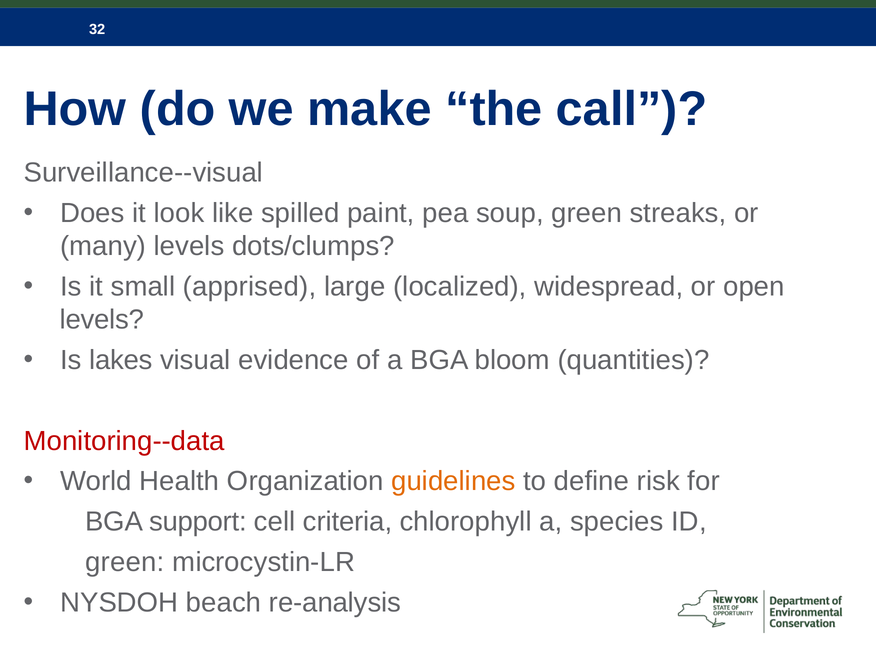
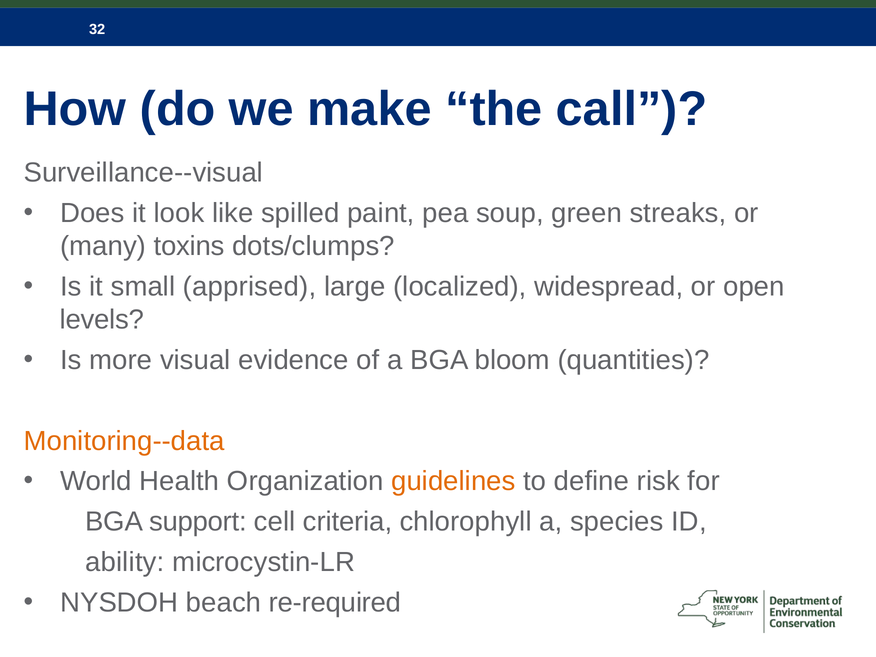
many levels: levels -> toxins
lakes: lakes -> more
Monitoring--data colour: red -> orange
green at (125, 562): green -> ability
re-analysis: re-analysis -> re-required
